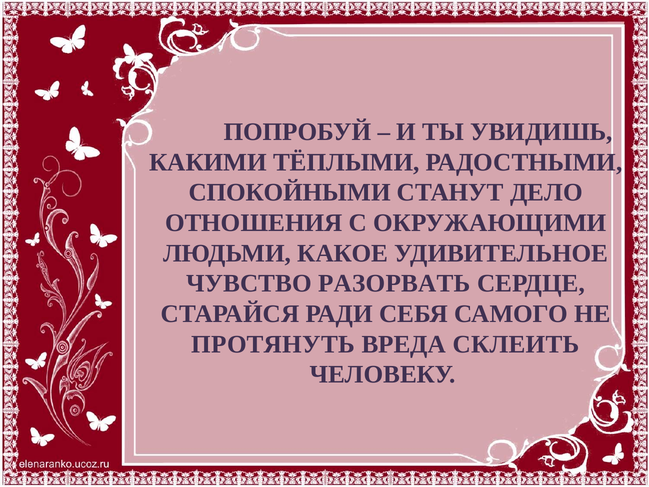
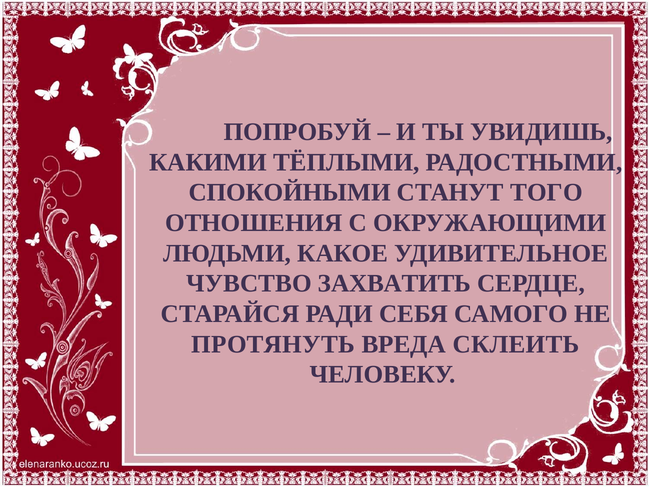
ДЕЛО: ДЕЛО -> ТОГО
РАЗОРВАТЬ: РАЗОРВАТЬ -> ЗАХВАТИТЬ
